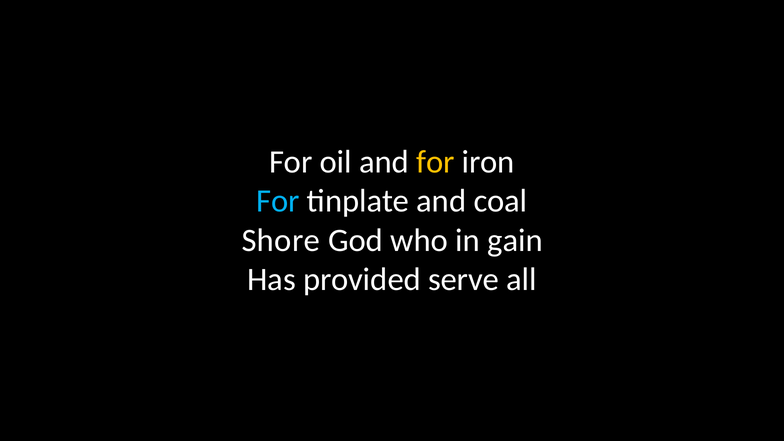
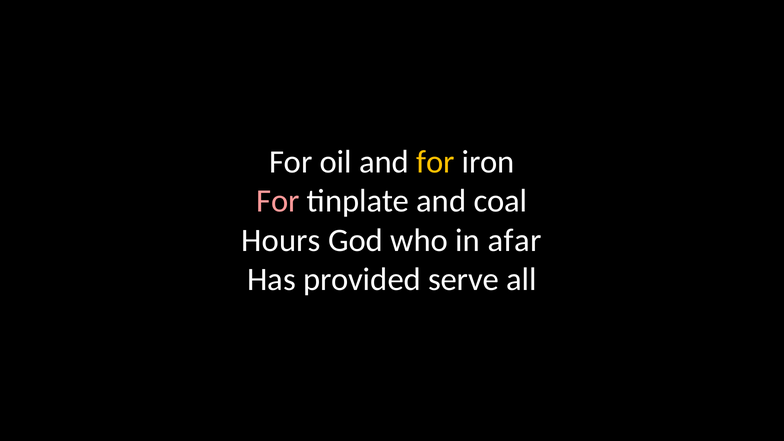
For at (278, 201) colour: light blue -> pink
Shore: Shore -> Hours
gain: gain -> afar
